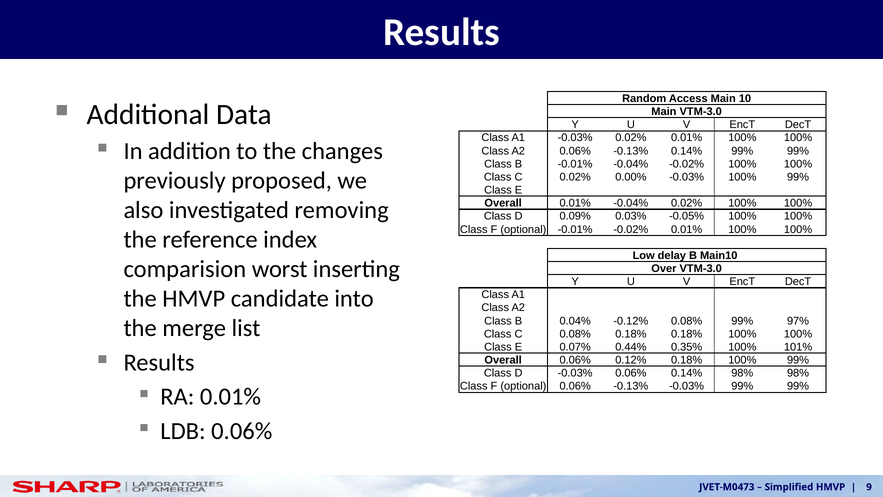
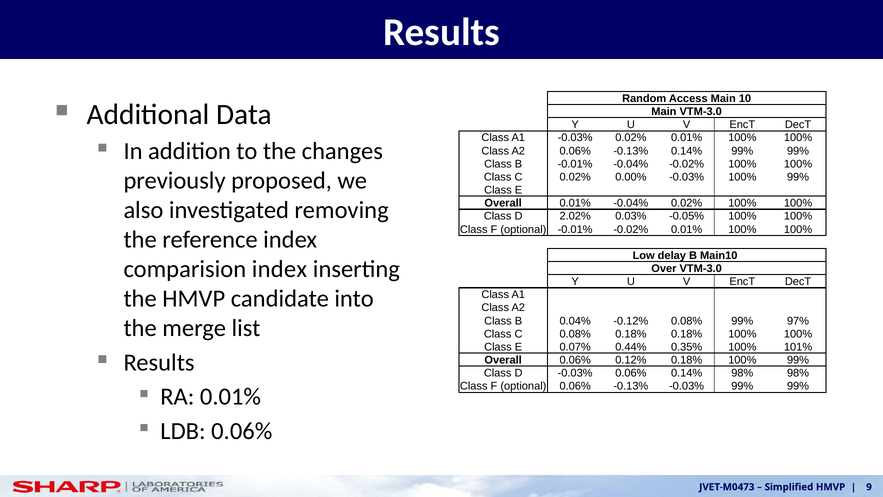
0.09%: 0.09% -> 2.02%
comparision worst: worst -> index
